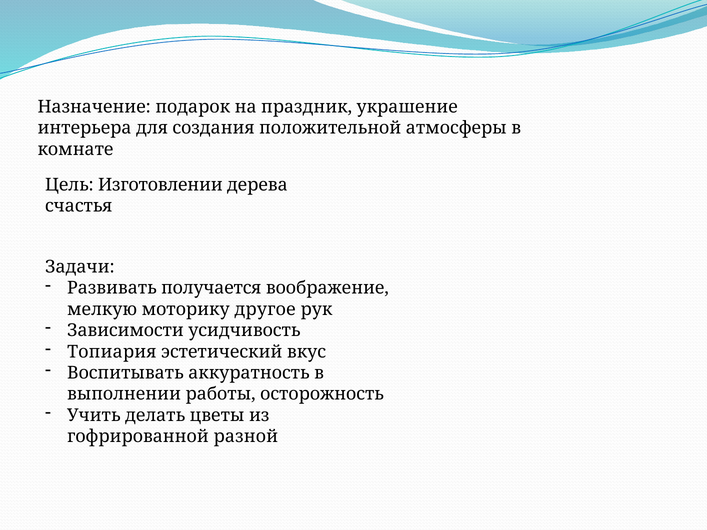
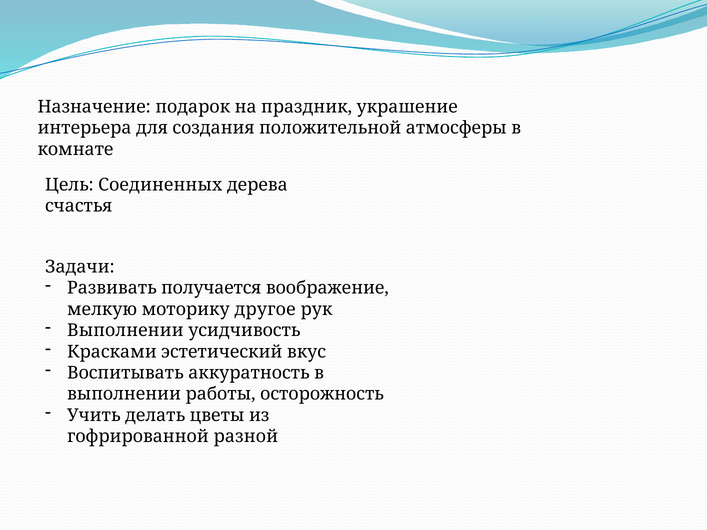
Изготовлении: Изготовлении -> Соединенных
Зависимости at (125, 331): Зависимости -> Выполнении
Топиария: Топиария -> Красками
